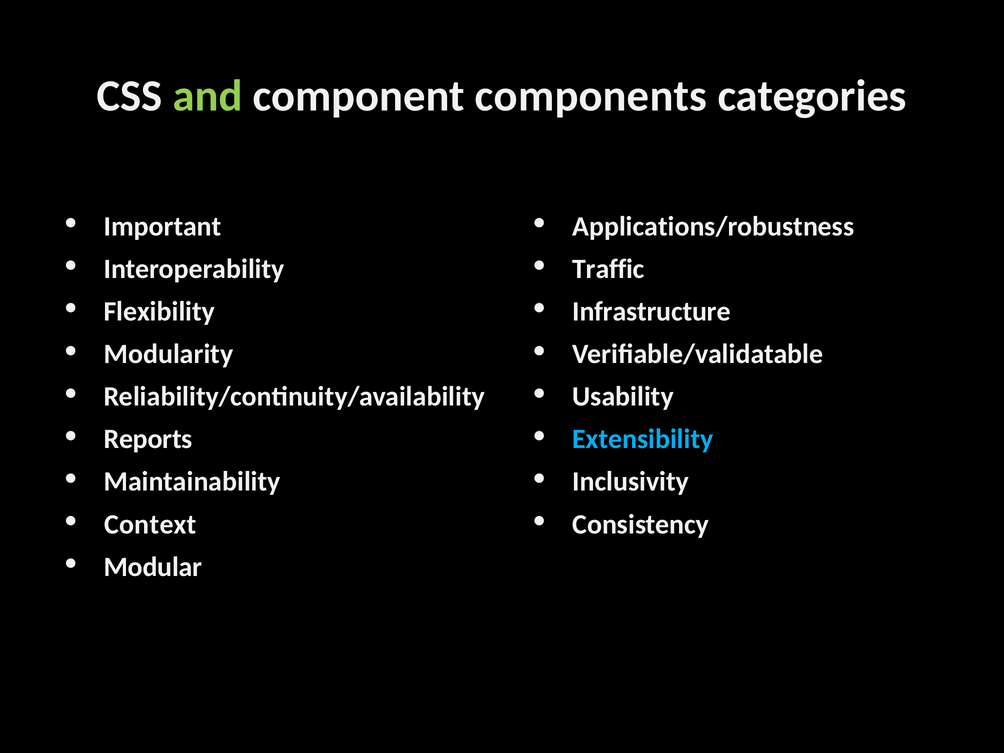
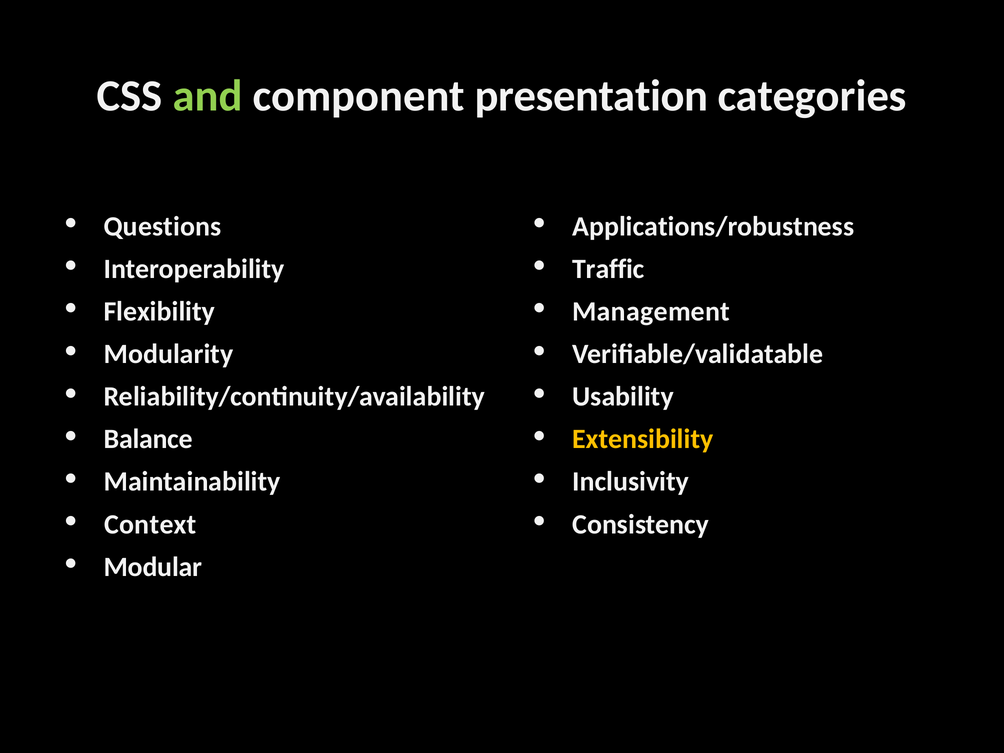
components: components -> presentation
Important: Important -> Questions
Infrastructure: Infrastructure -> Management
Reports: Reports -> Balance
Extensibility colour: light blue -> yellow
